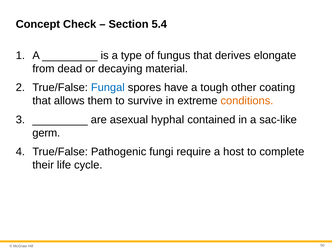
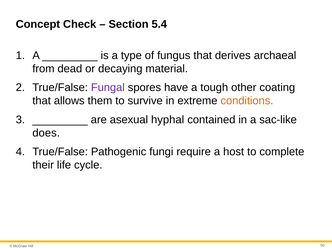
elongate: elongate -> archaeal
Fungal colour: blue -> purple
germ: germ -> does
